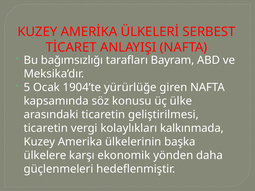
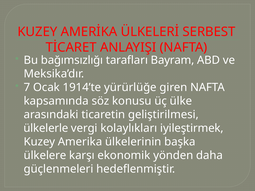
5: 5 -> 7
1904’te: 1904’te -> 1914’te
ticaretin at (46, 128): ticaretin -> ülkelerle
kalkınmada: kalkınmada -> iyileştirmek
